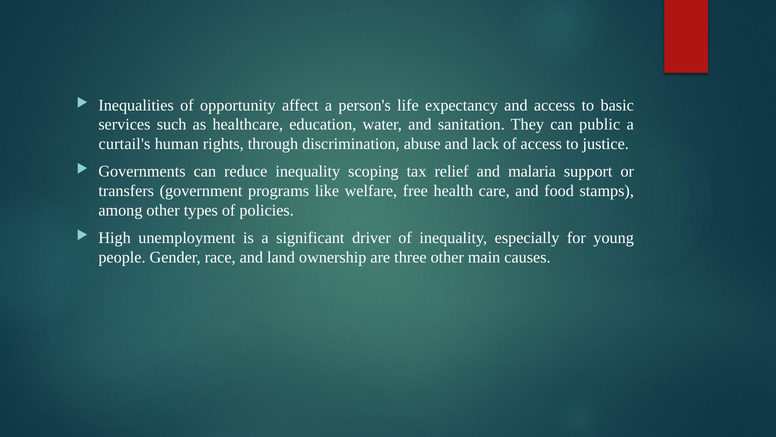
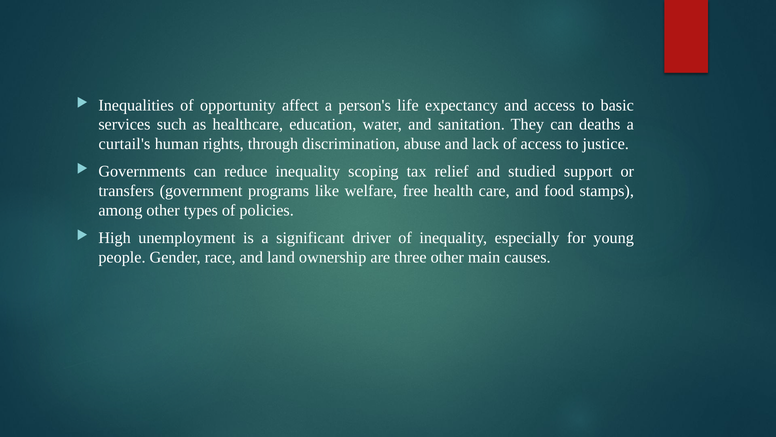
public: public -> deaths
malaria: malaria -> studied
